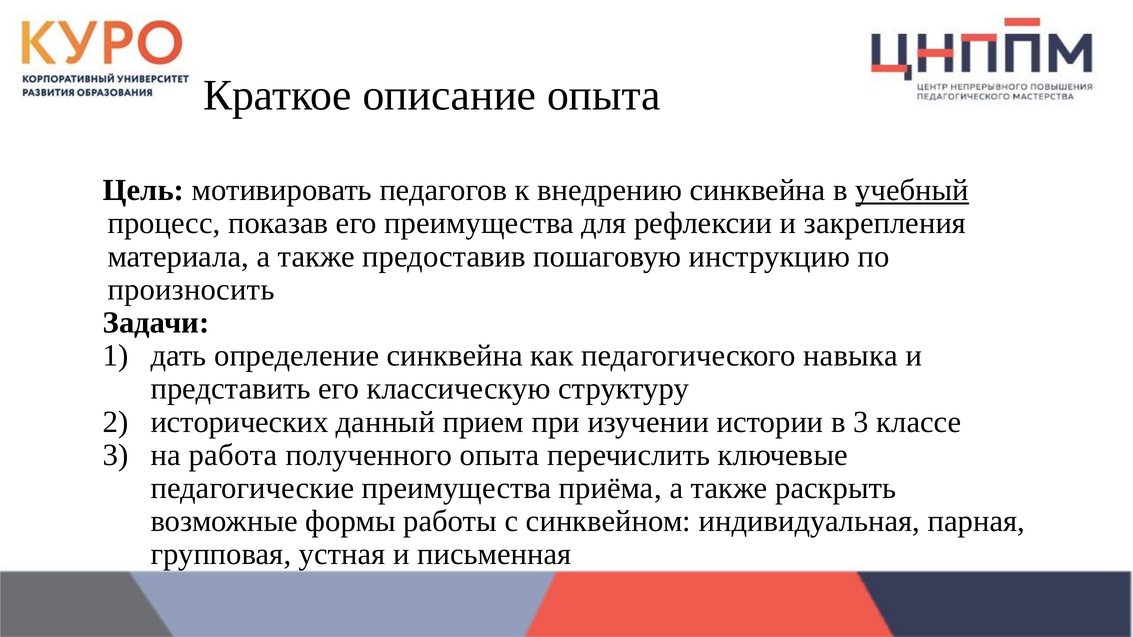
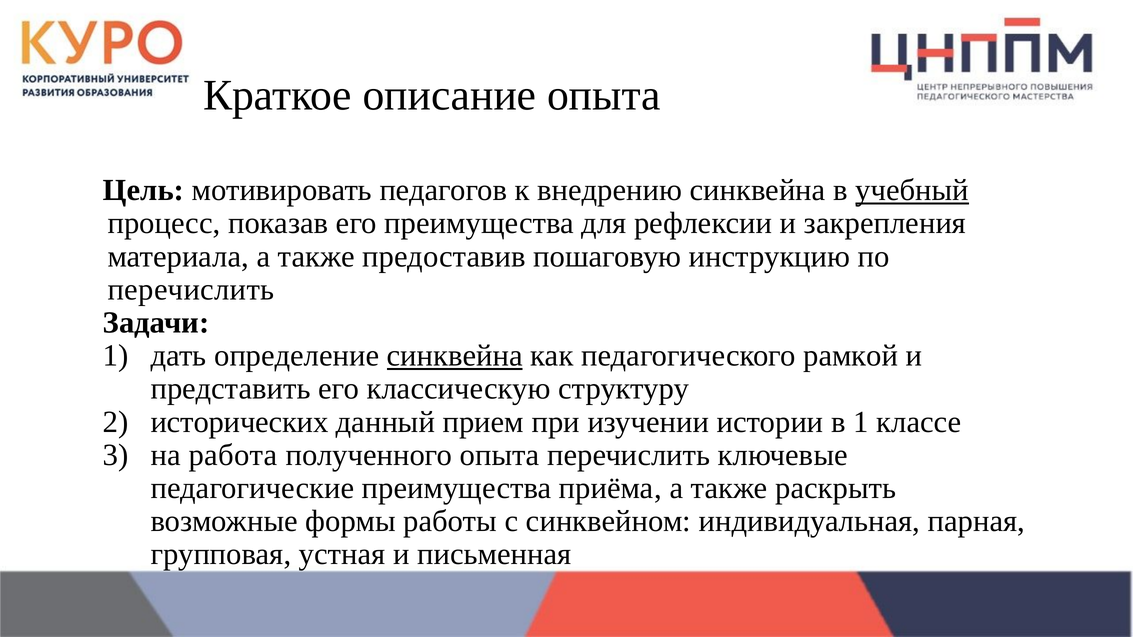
произносить at (191, 290): произносить -> перечислить
синквейна at (455, 356) underline: none -> present
навыка: навыка -> рамкой
в 3: 3 -> 1
